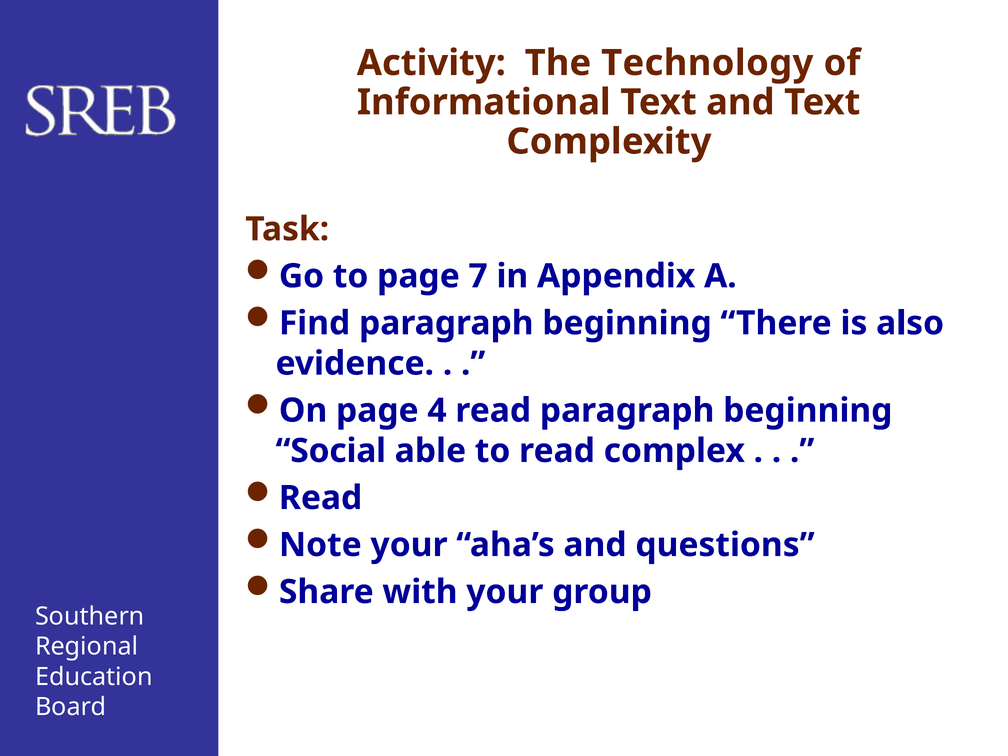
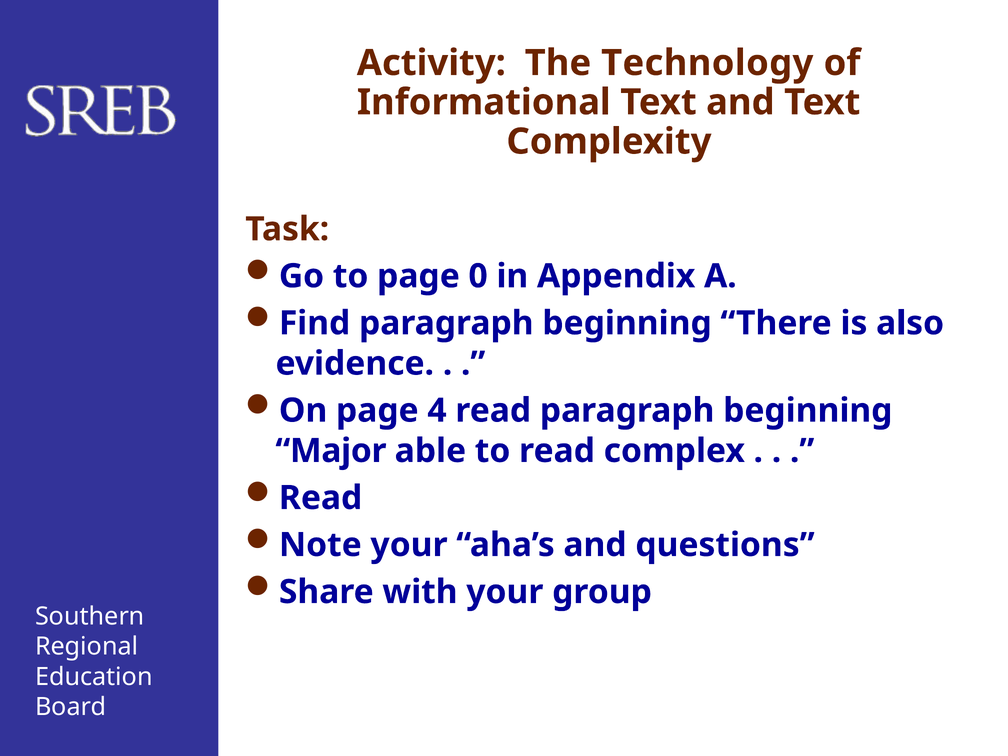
7: 7 -> 0
Social: Social -> Major
